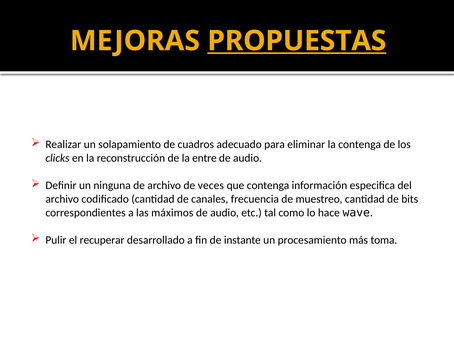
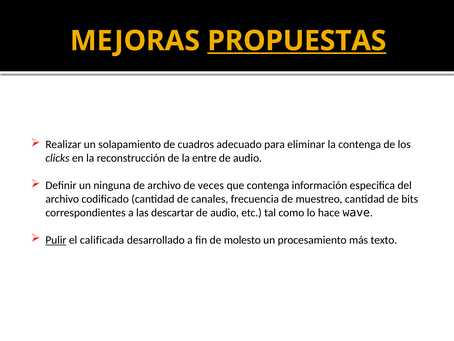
máximos: máximos -> descartar
Pulir underline: none -> present
recuperar: recuperar -> calificada
instante: instante -> molesto
toma: toma -> texto
